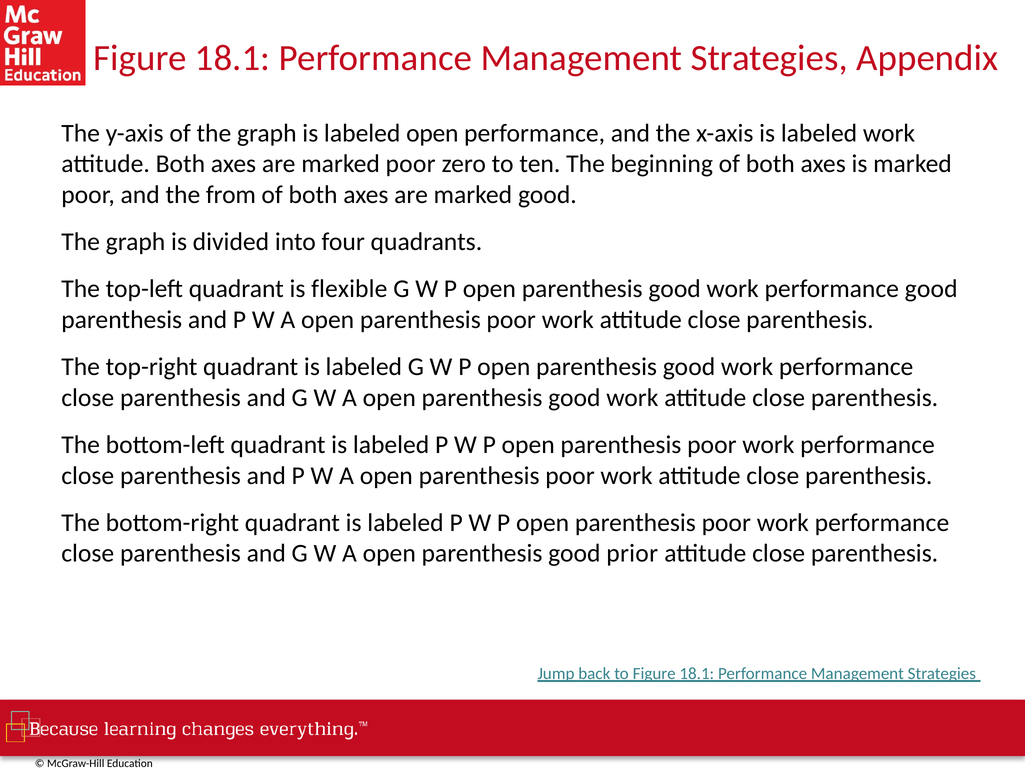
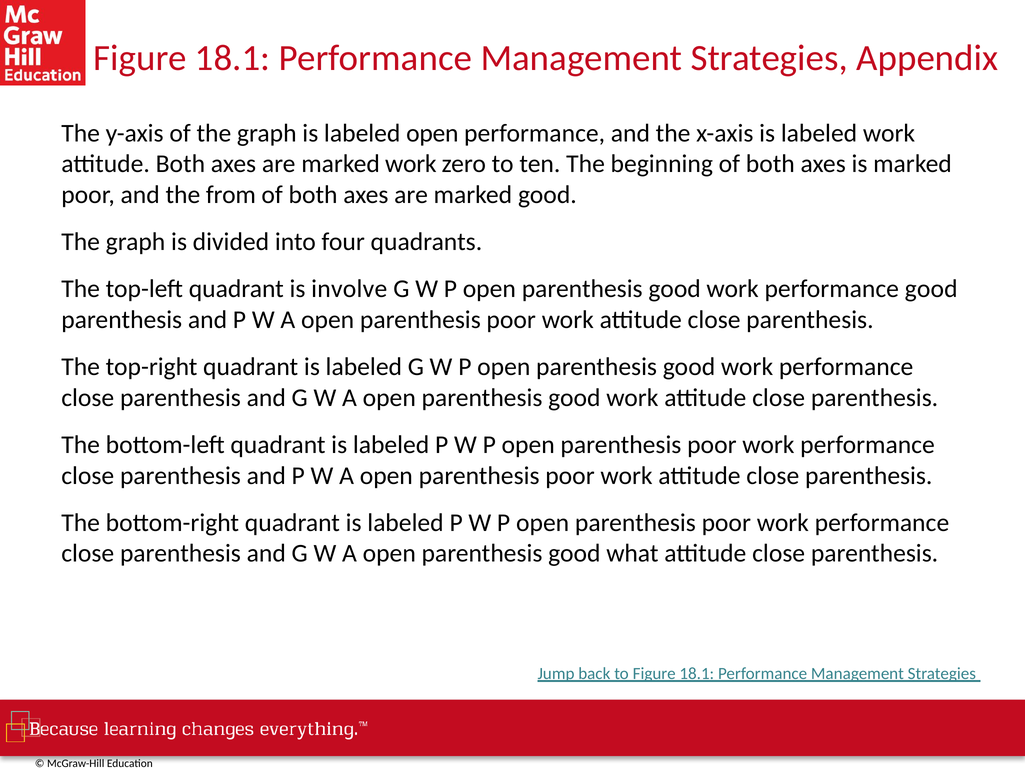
are marked poor: poor -> work
flexible: flexible -> involve
prior: prior -> what
